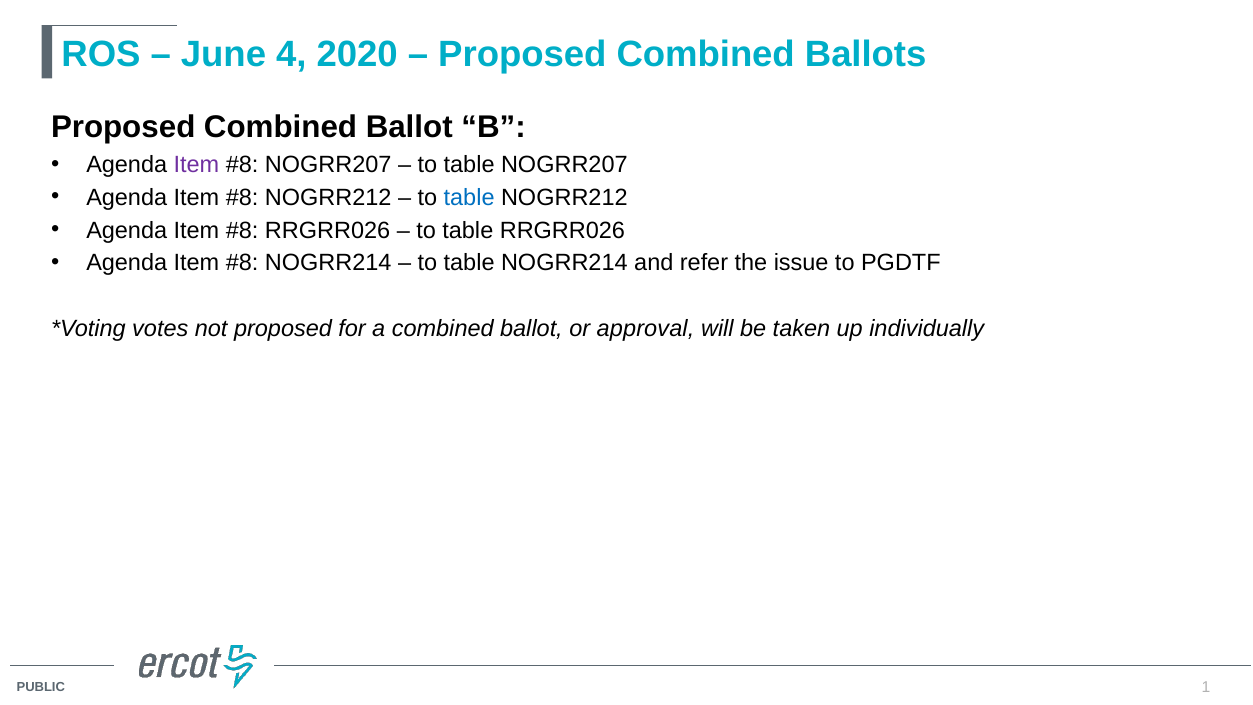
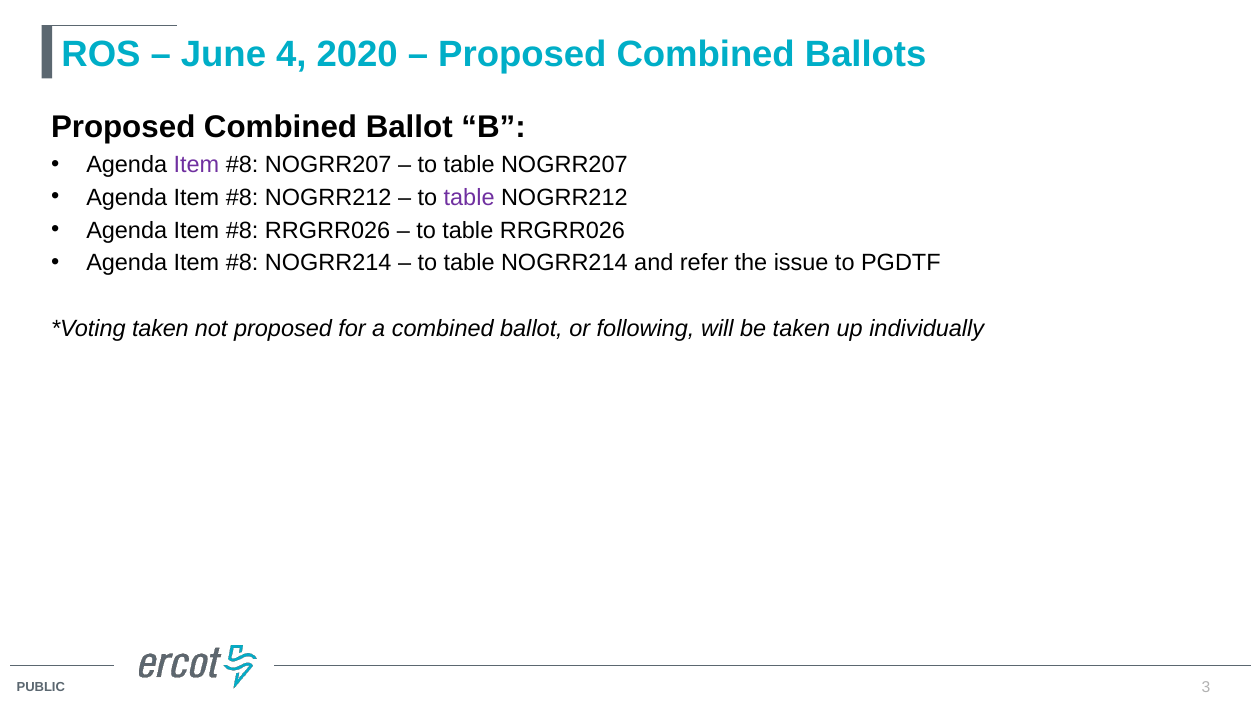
table at (469, 197) colour: blue -> purple
votes at (160, 329): votes -> taken
approval: approval -> following
1: 1 -> 3
